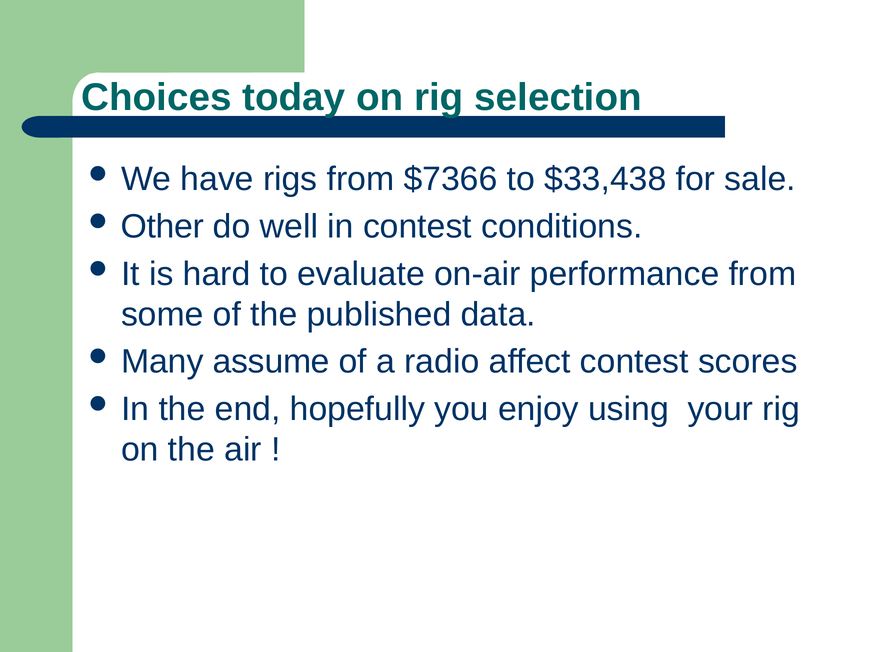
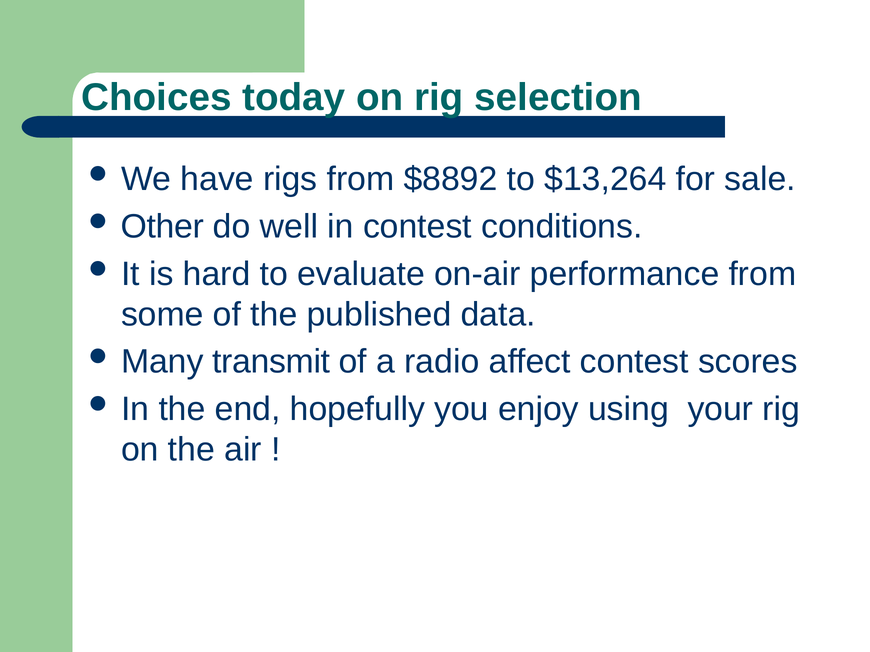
$7366: $7366 -> $8892
$33,438: $33,438 -> $13,264
assume: assume -> transmit
